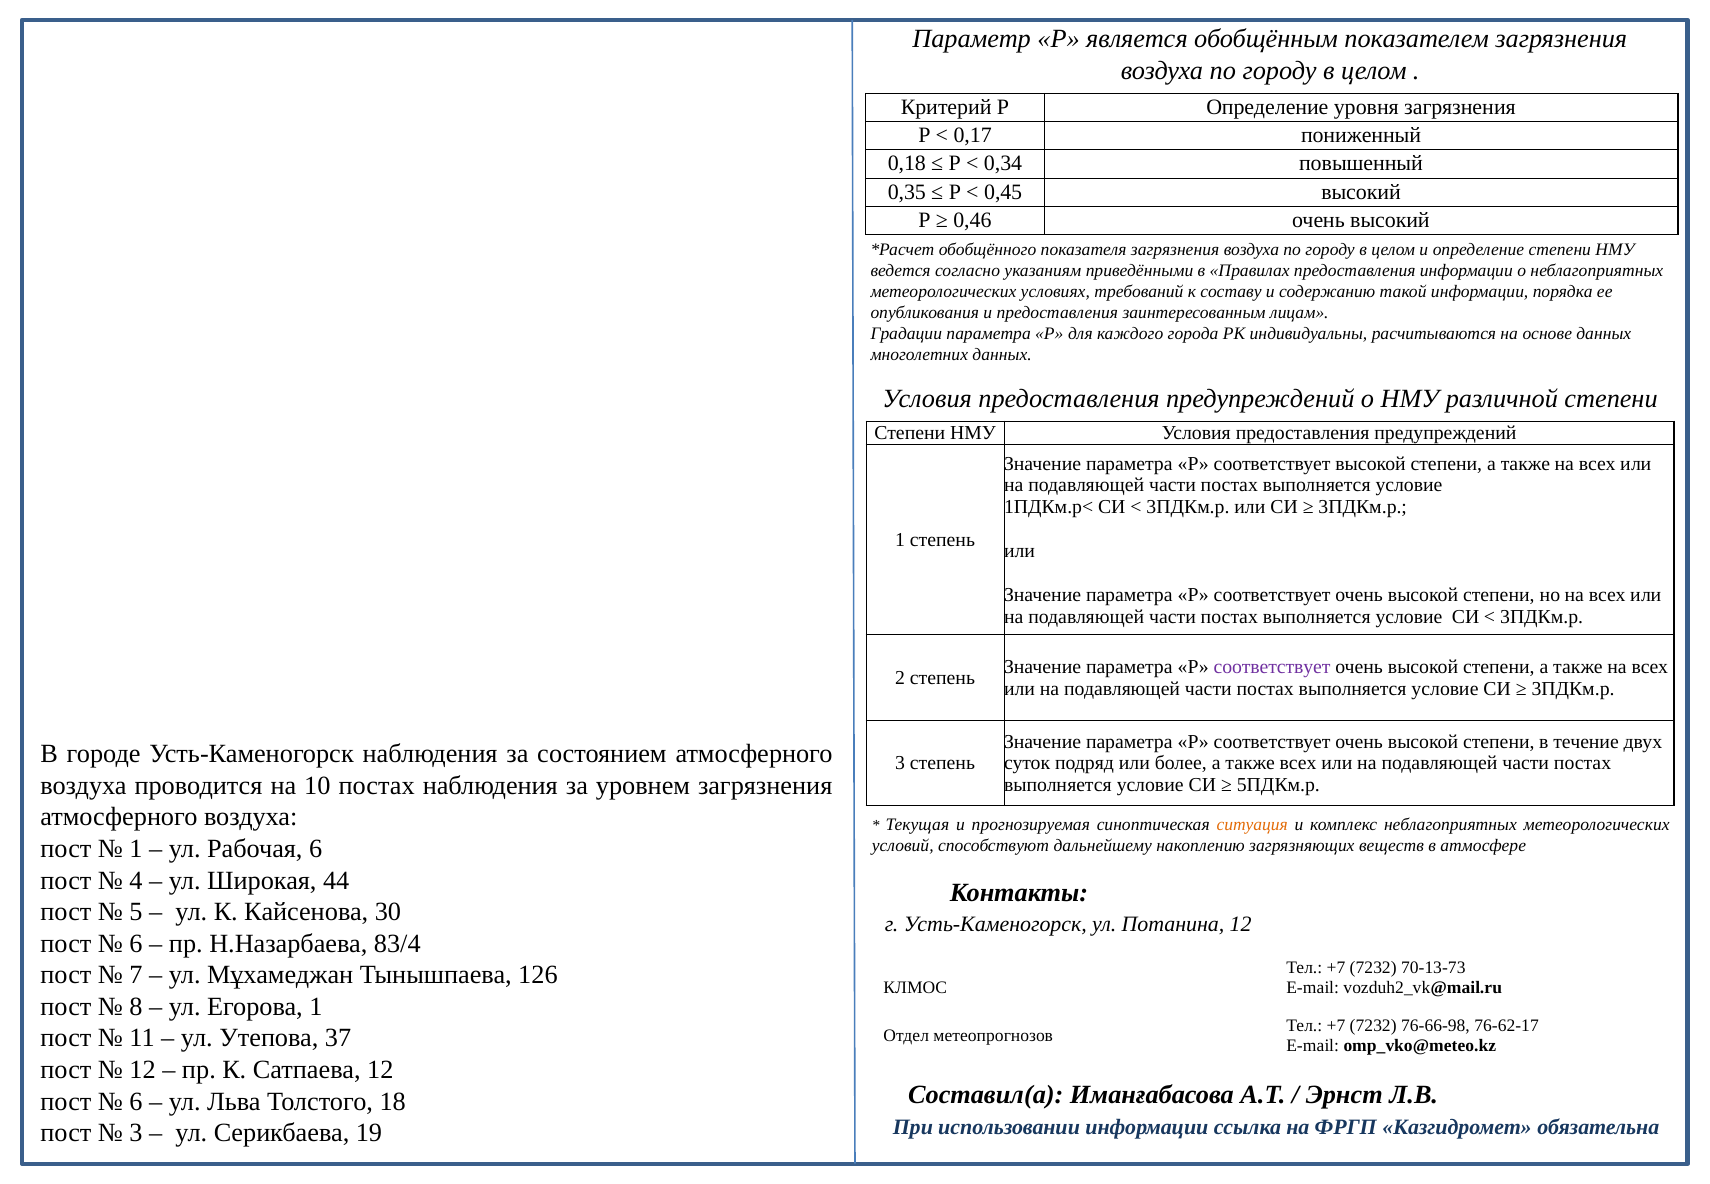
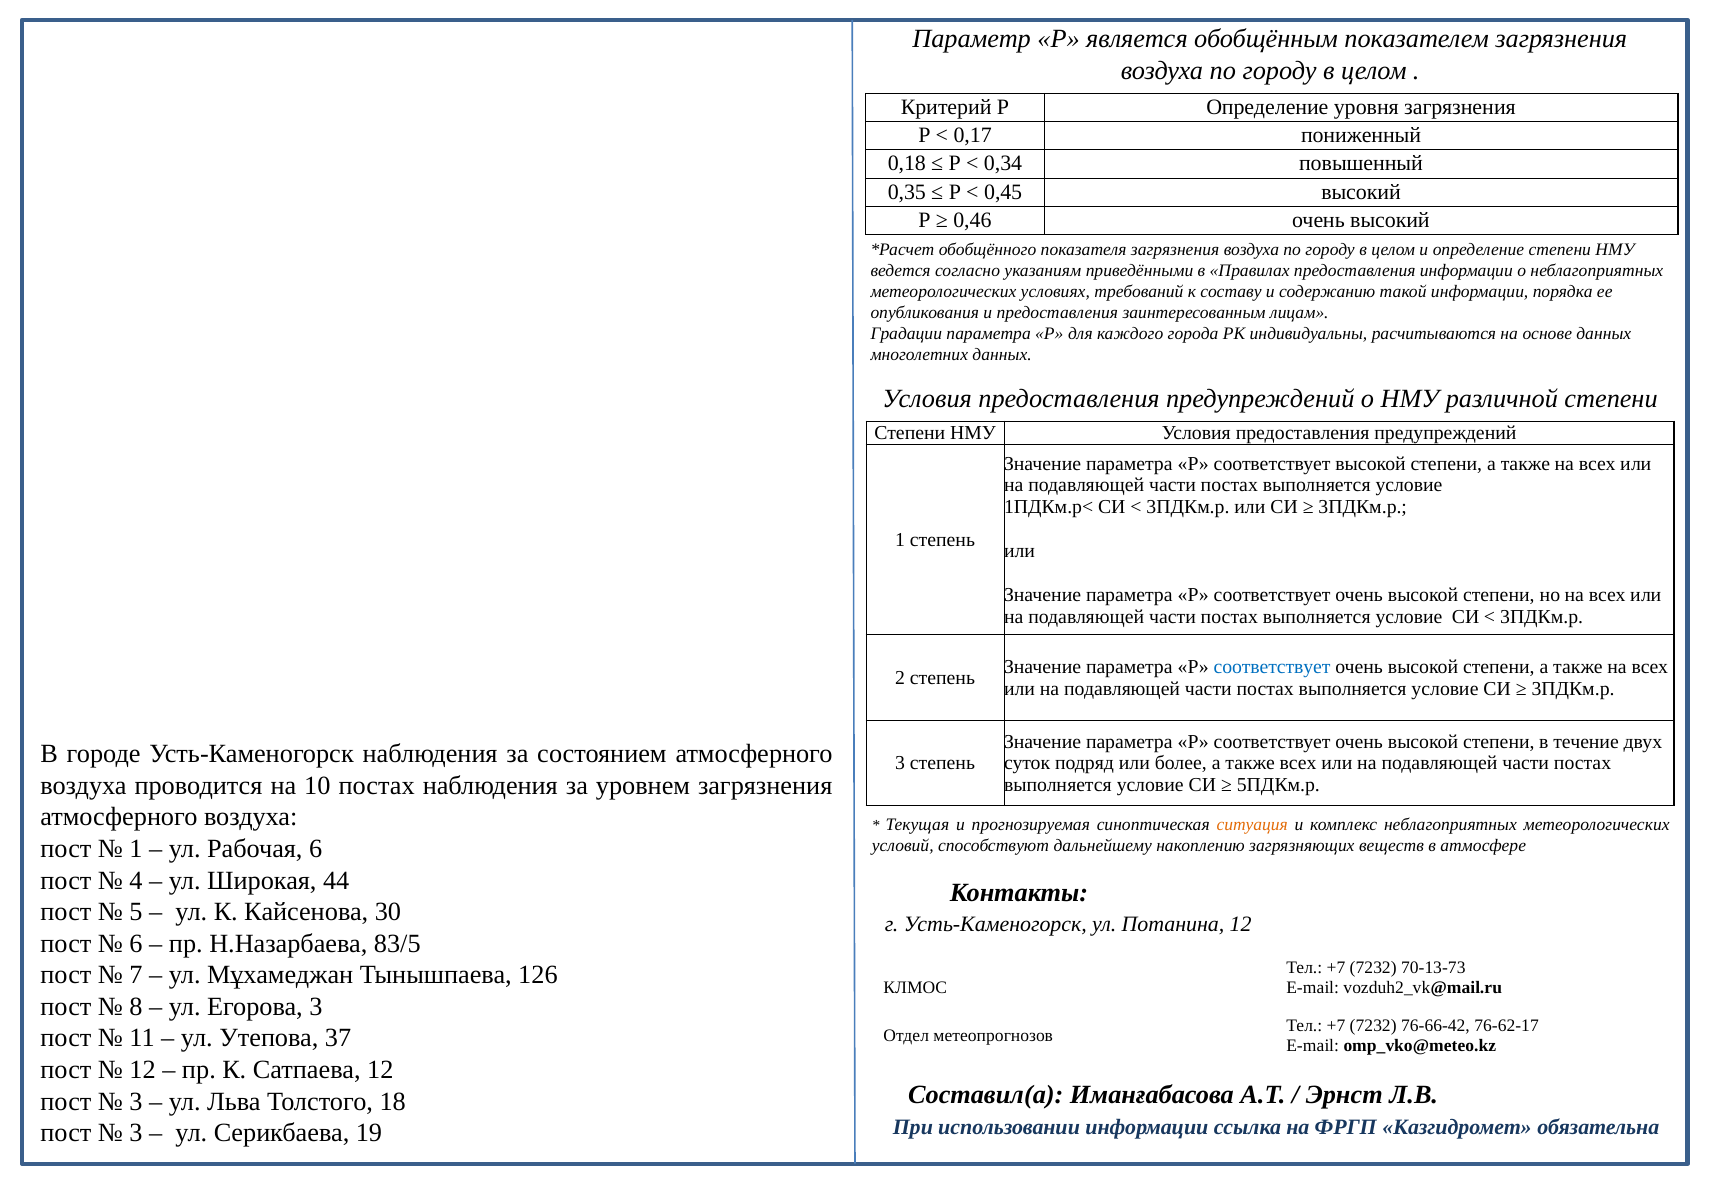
соответствует at (1272, 667) colour: purple -> blue
83/4: 83/4 -> 83/5
Егорова 1: 1 -> 3
76-66-98: 76-66-98 -> 76-66-42
6 at (136, 1101): 6 -> 3
